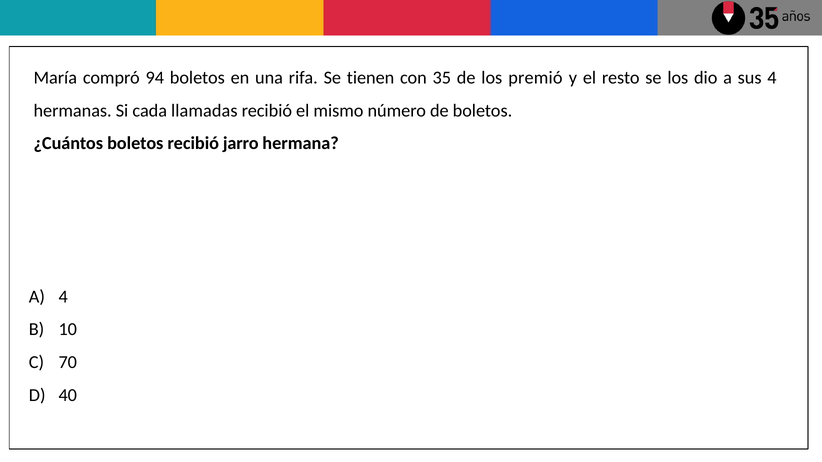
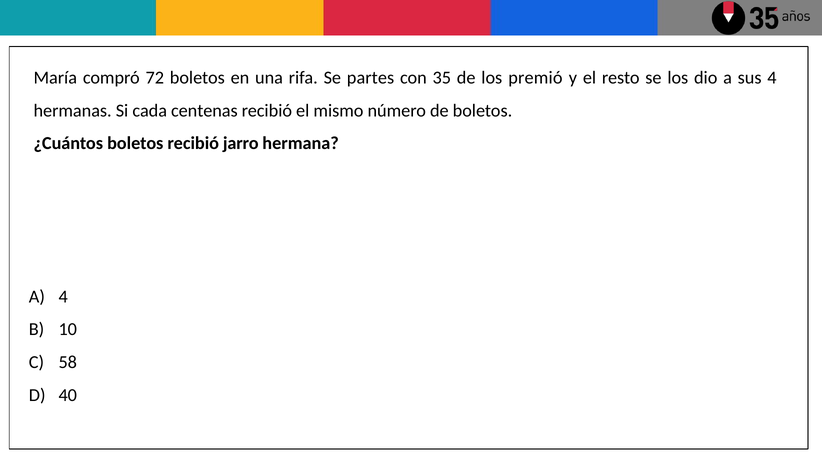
94: 94 -> 72
tienen: tienen -> partes
llamadas: llamadas -> centenas
70: 70 -> 58
